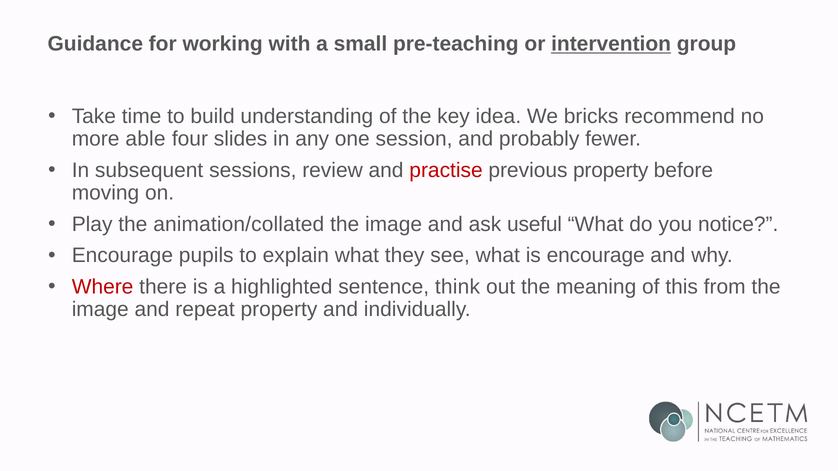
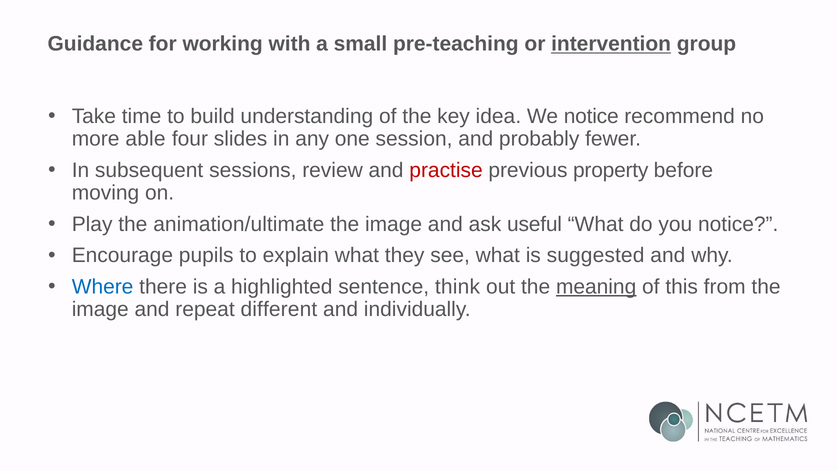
We bricks: bricks -> notice
animation/collated: animation/collated -> animation/ultimate
is encourage: encourage -> suggested
Where colour: red -> blue
meaning underline: none -> present
repeat property: property -> different
